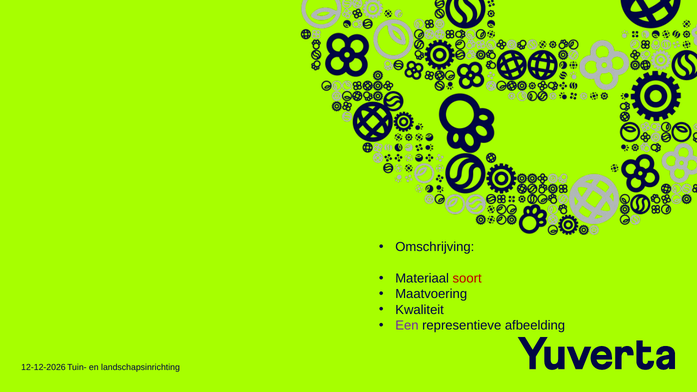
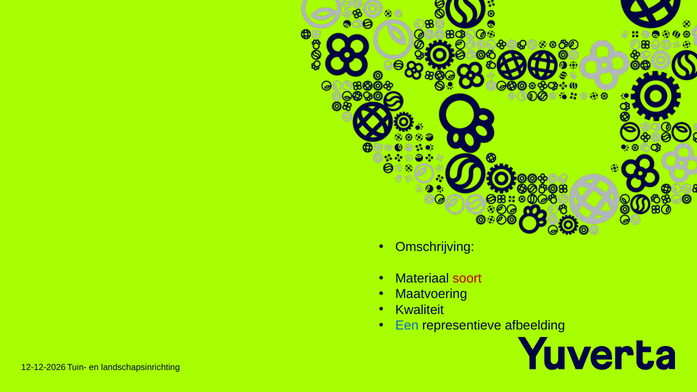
Een colour: purple -> blue
